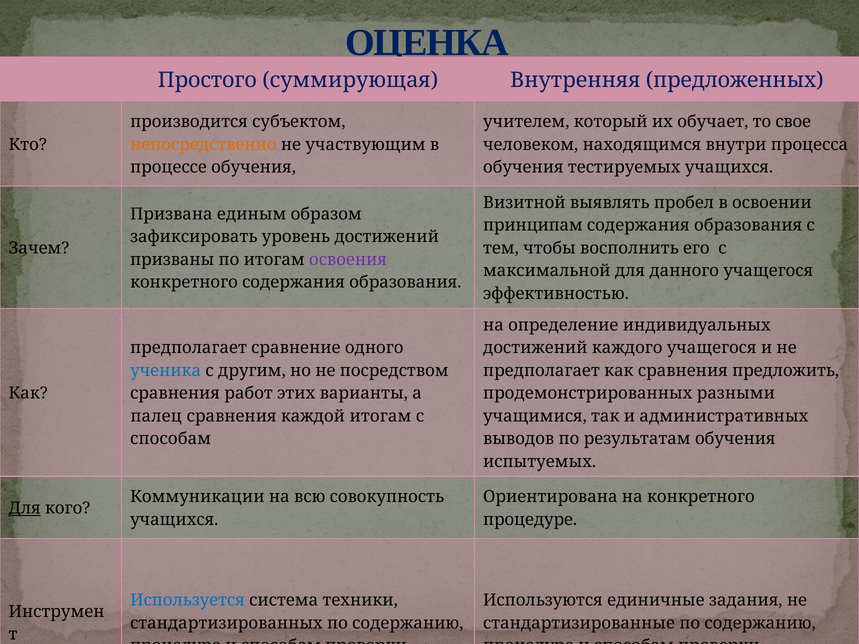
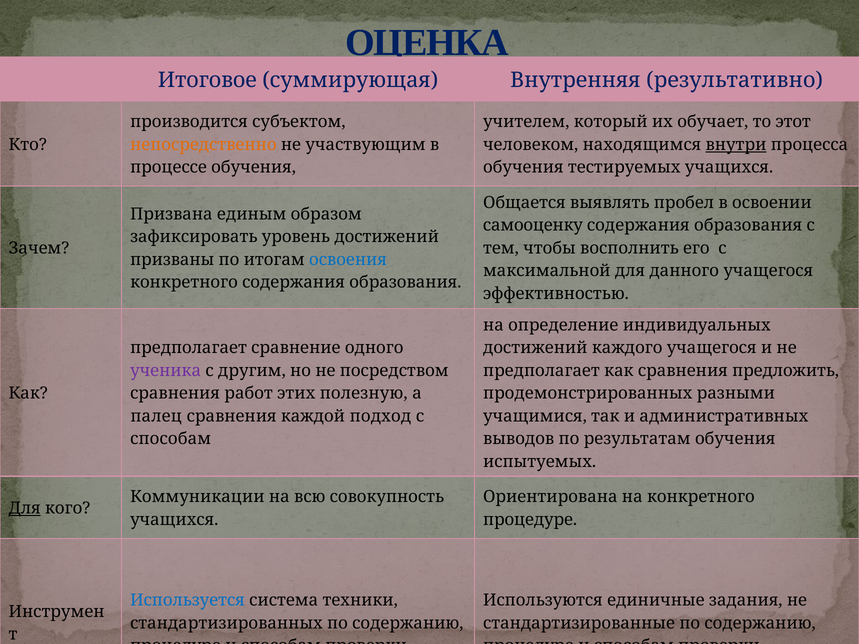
Простого: Простого -> Итоговое
предложенных: предложенных -> результативно
свое: свое -> этот
внутри underline: none -> present
Визитной: Визитной -> Общается
принципам: принципам -> самооценку
освоения colour: purple -> blue
ученика colour: blue -> purple
варианты: варианты -> полезную
каждой итогам: итогам -> подход
